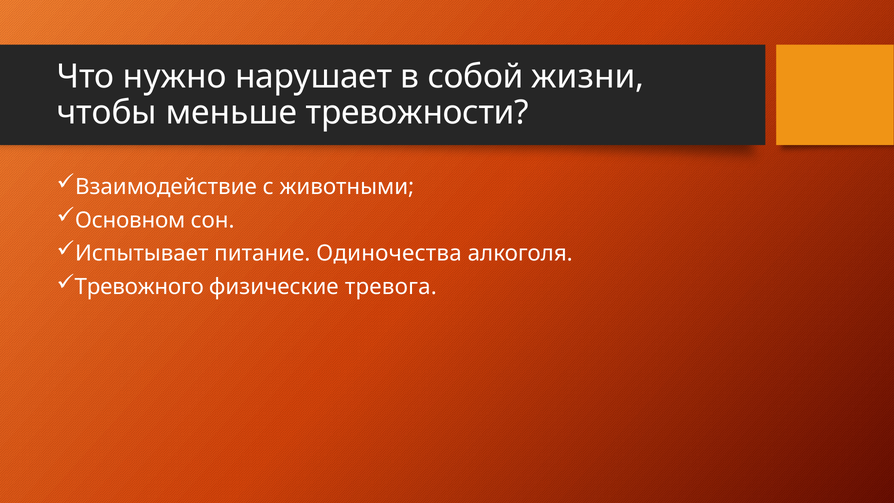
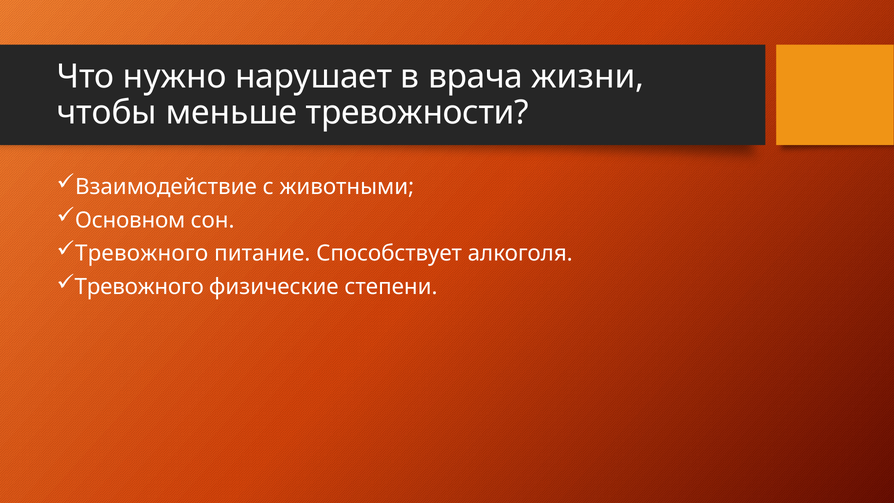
собой: собой -> врача
Испытывает at (142, 254): Испытывает -> Тревожного
Одиночества: Одиночества -> Способствует
тревога: тревога -> степени
